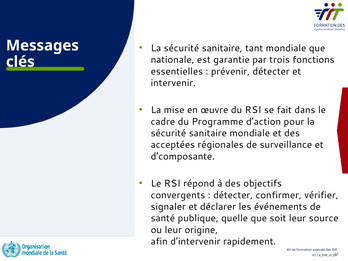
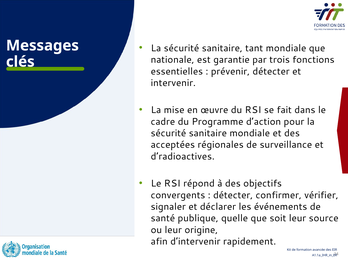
d’composante: d’composante -> d’radioactives
